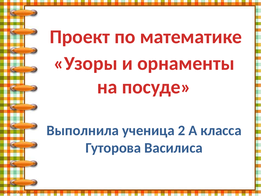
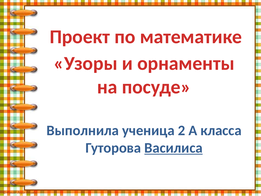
Василиса underline: none -> present
